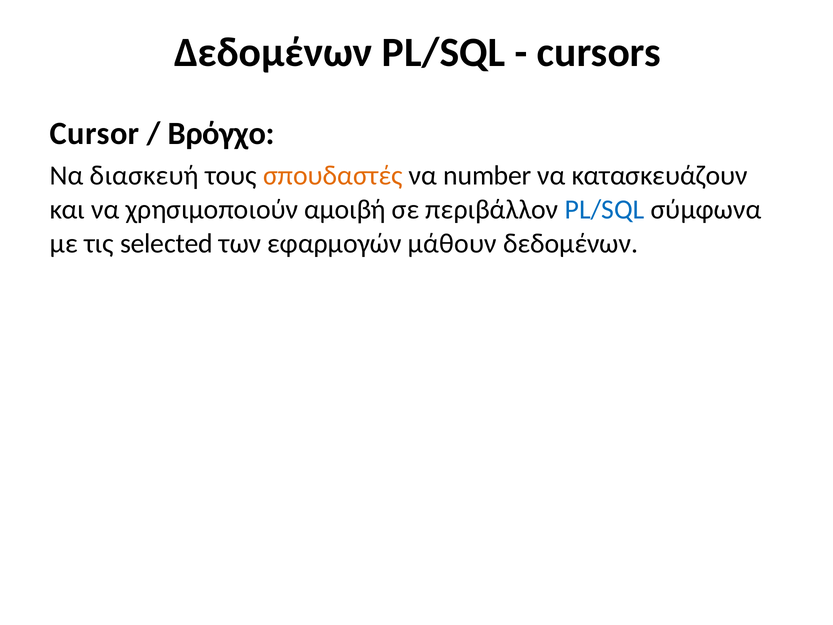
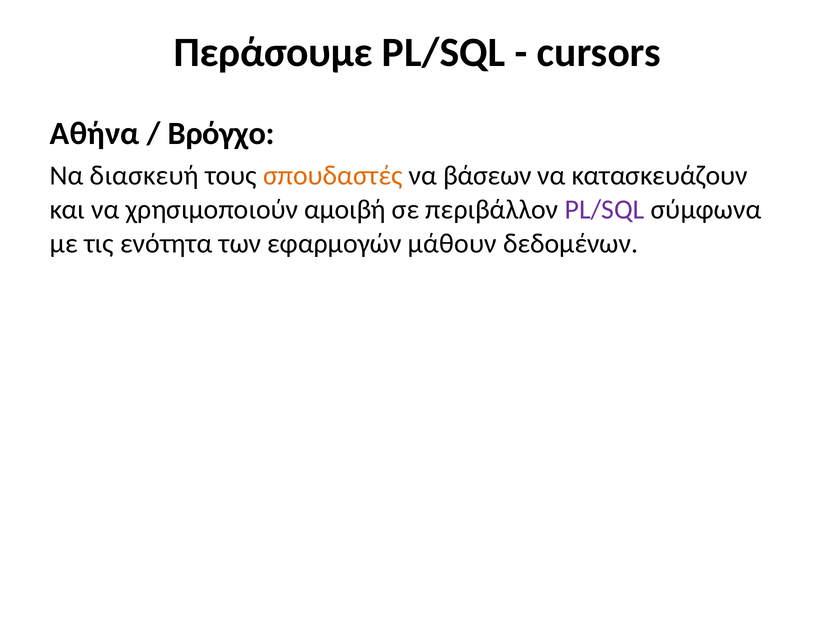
Δεδομένων at (273, 52): Δεδομένων -> Περάσουμε
Cursor: Cursor -> Αθήνα
number: number -> βάσεων
PL/SQL at (605, 209) colour: blue -> purple
selected: selected -> ενότητα
